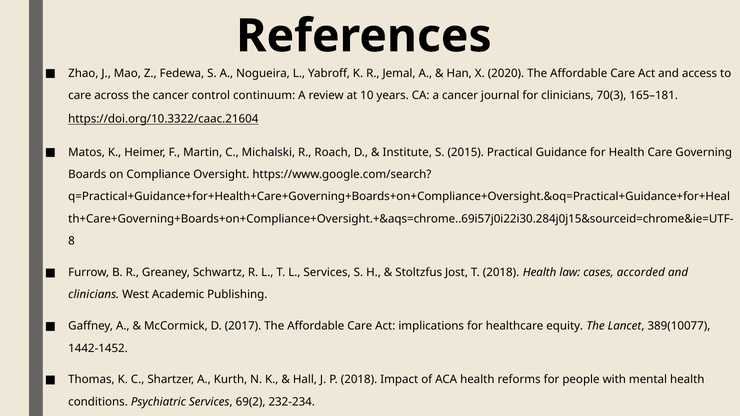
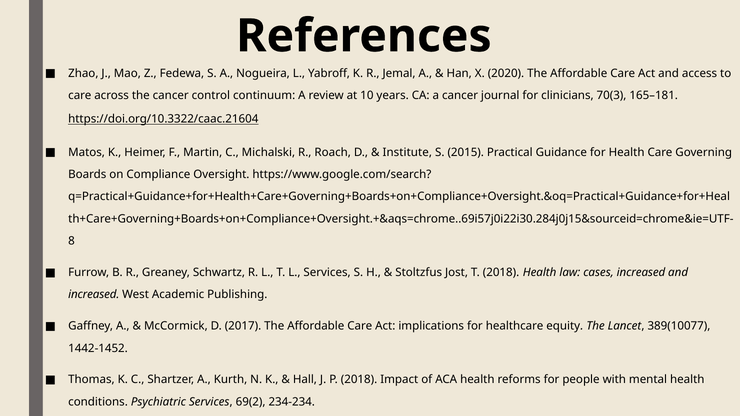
cases accorded: accorded -> increased
clinicians at (94, 295): clinicians -> increased
232-234: 232-234 -> 234-234
